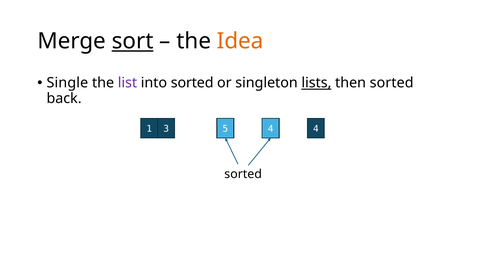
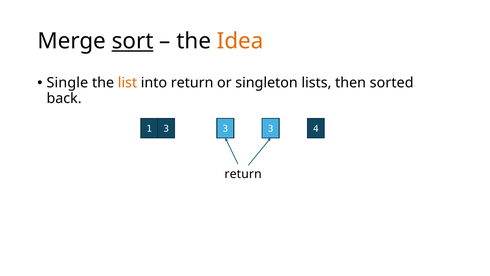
list colour: purple -> orange
into sorted: sorted -> return
lists underline: present -> none
1 5: 5 -> 3
4 at (271, 129): 4 -> 3
sorted at (243, 174): sorted -> return
